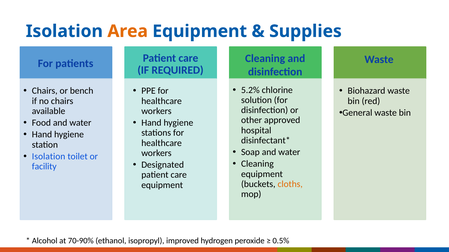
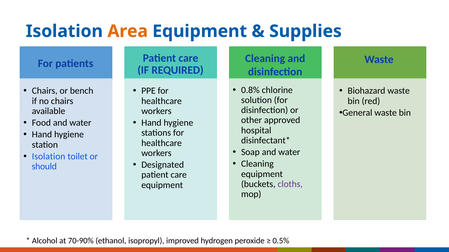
5.2%: 5.2% -> 0.8%
facility: facility -> should
cloths colour: orange -> purple
